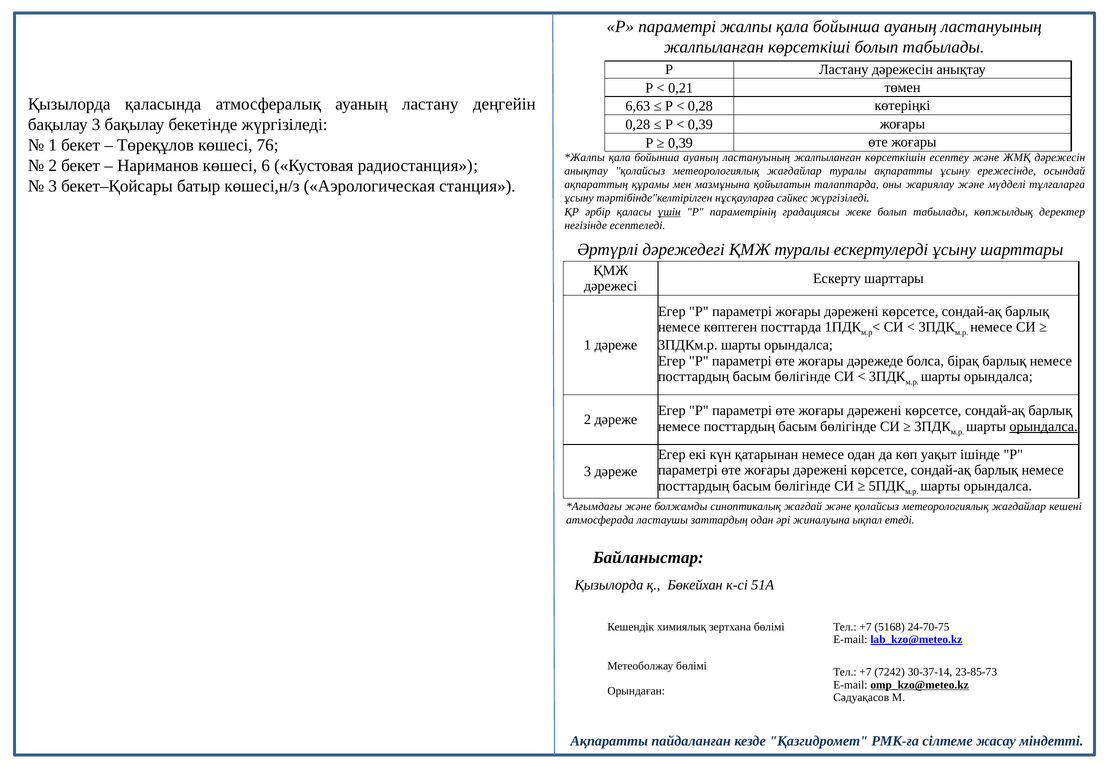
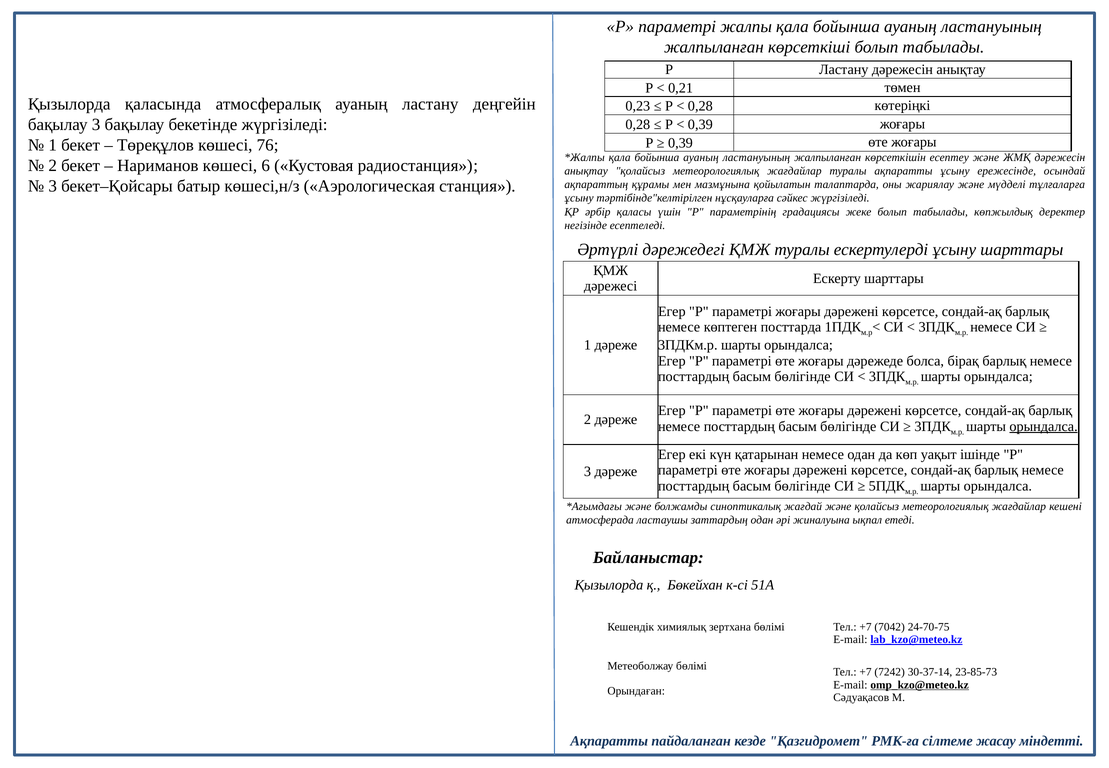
6,63: 6,63 -> 0,23
үшін underline: present -> none
5168: 5168 -> 7042
